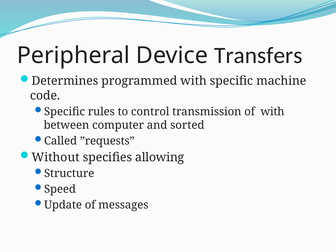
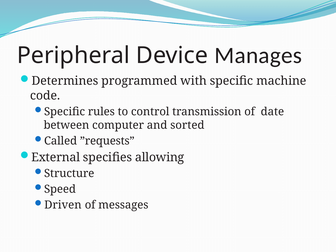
Transfers: Transfers -> Manages
of with: with -> date
Without: Without -> External
Update: Update -> Driven
